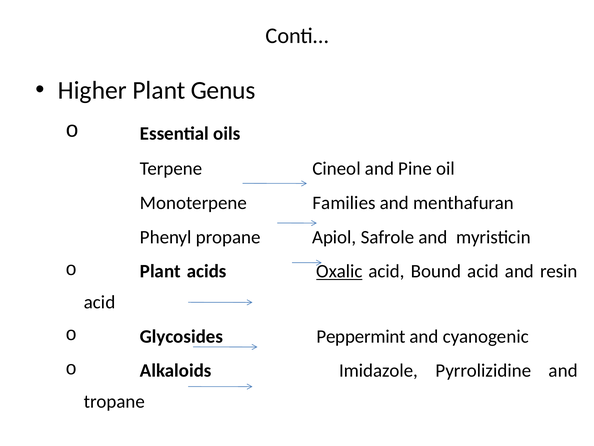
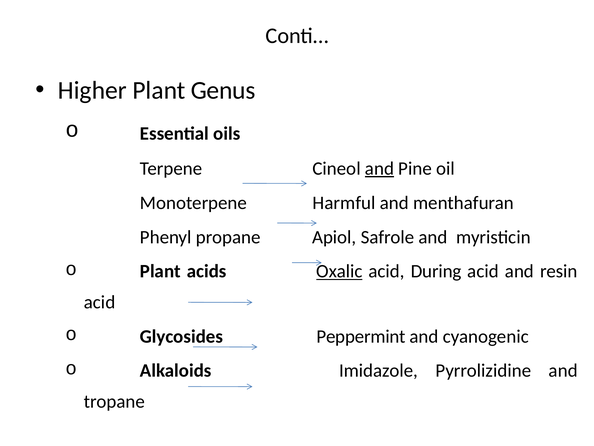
and at (379, 168) underline: none -> present
Families: Families -> Harmful
Bound: Bound -> During
